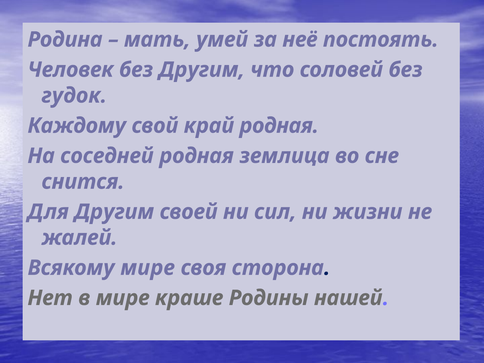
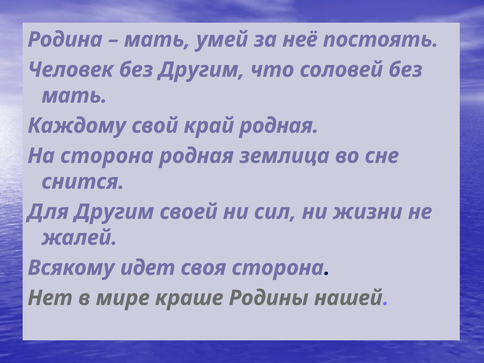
гудок at (74, 96): гудок -> мать
На соседней: соседней -> сторона
Всякому мире: мире -> идет
